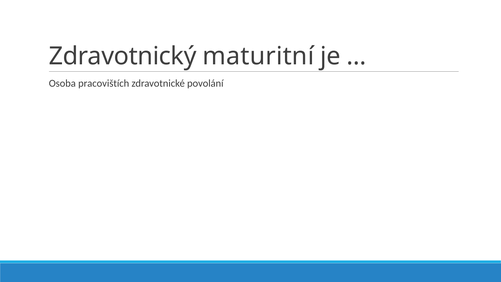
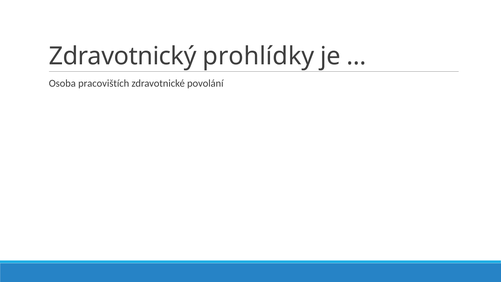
maturitní: maturitní -> prohlídky
